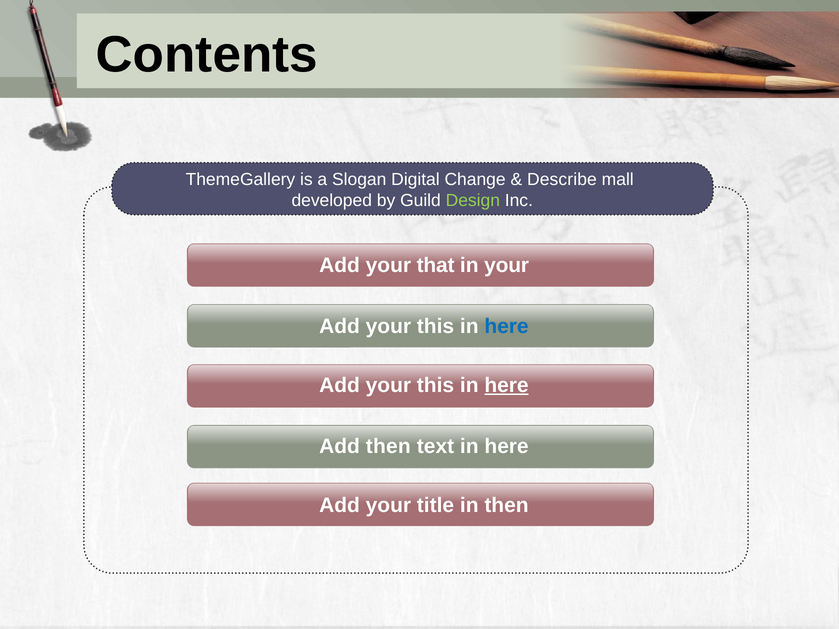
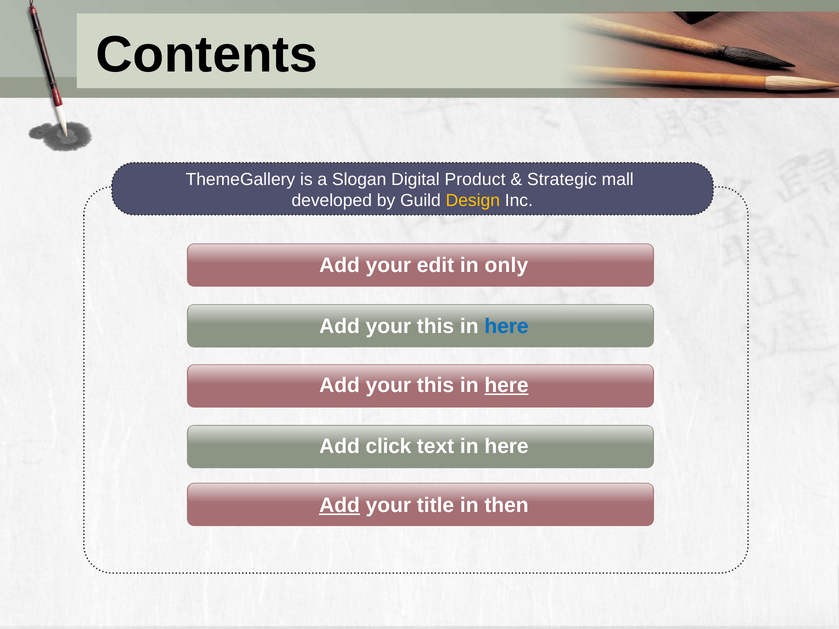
Change: Change -> Product
Describe: Describe -> Strategic
Design colour: light green -> yellow
that: that -> edit
in your: your -> only
Add then: then -> click
Add at (340, 505) underline: none -> present
